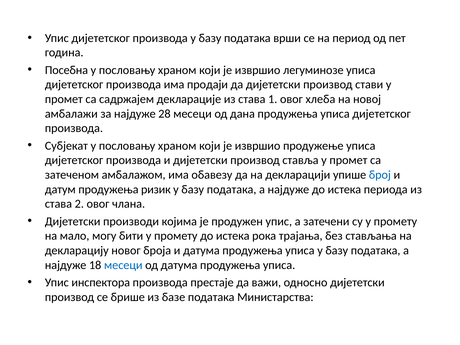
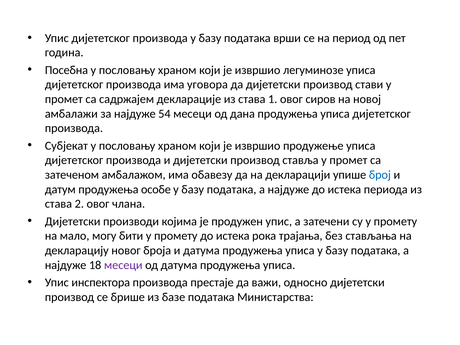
продаји: продаји -> уговора
хлеба: хлеба -> сиров
28: 28 -> 54
ризик: ризик -> особе
месеци at (123, 265) colour: blue -> purple
